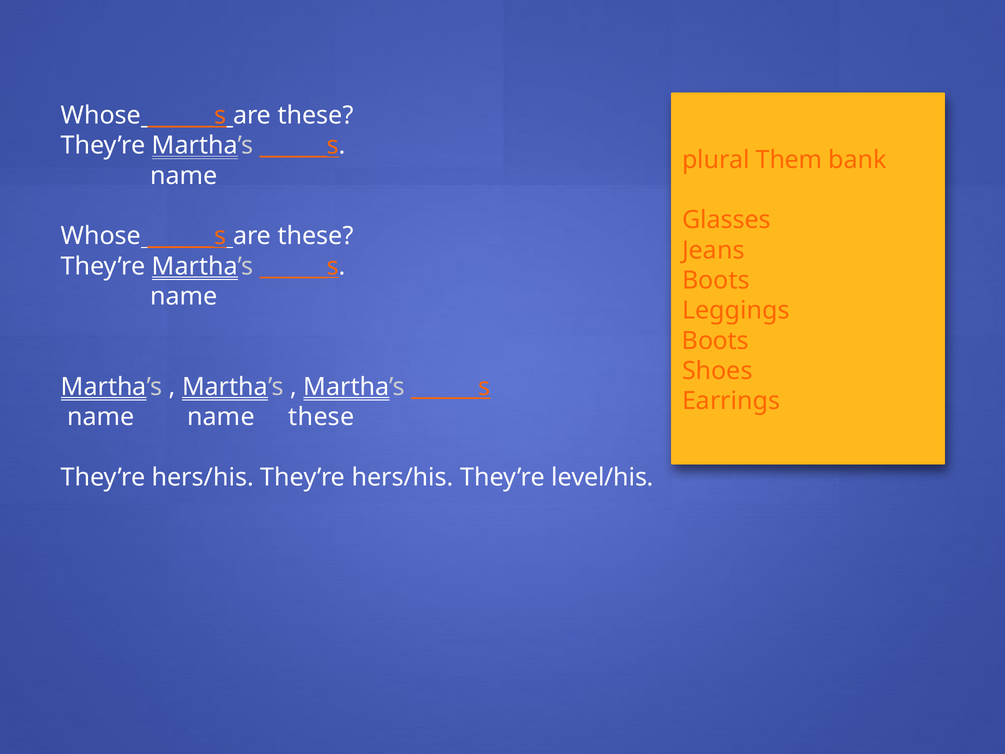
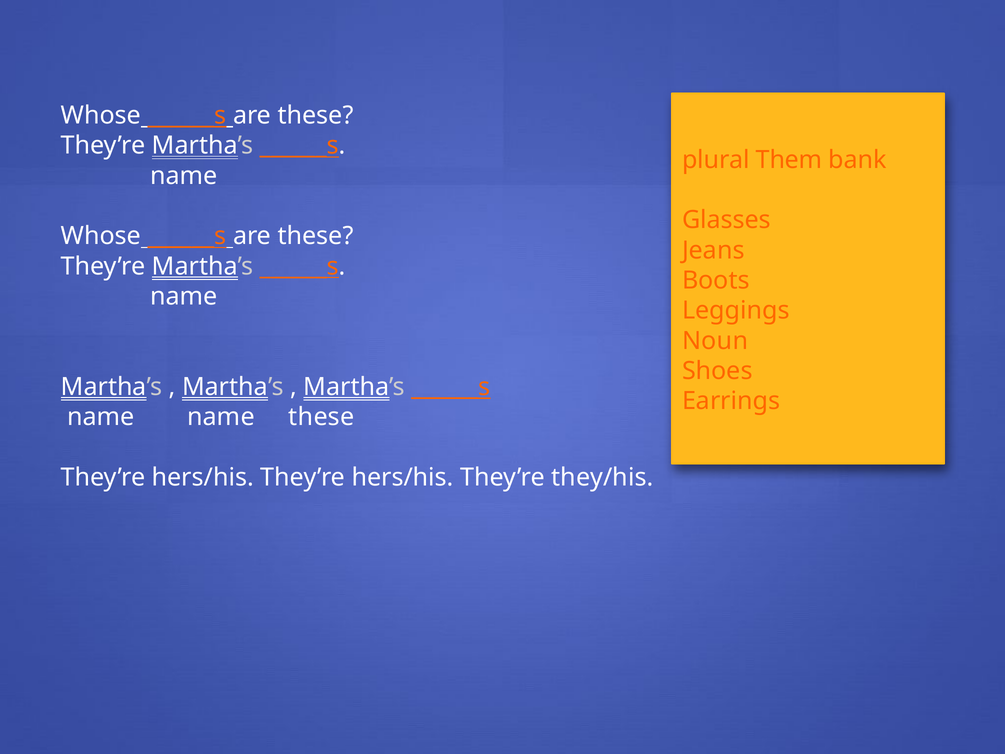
Boots at (715, 341): Boots -> Noun
level/his: level/his -> they/his
